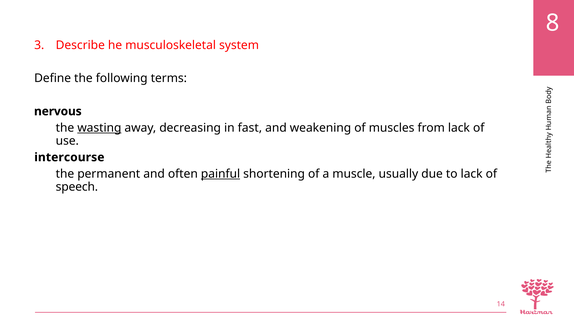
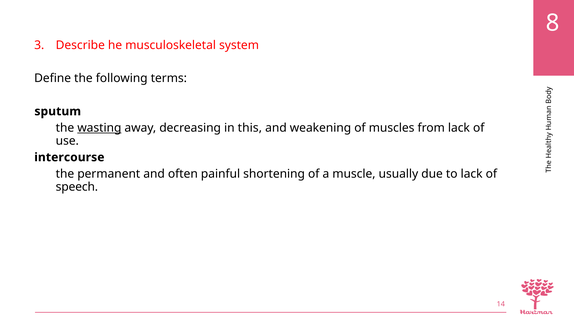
nervous: nervous -> sputum
fast: fast -> this
painful underline: present -> none
